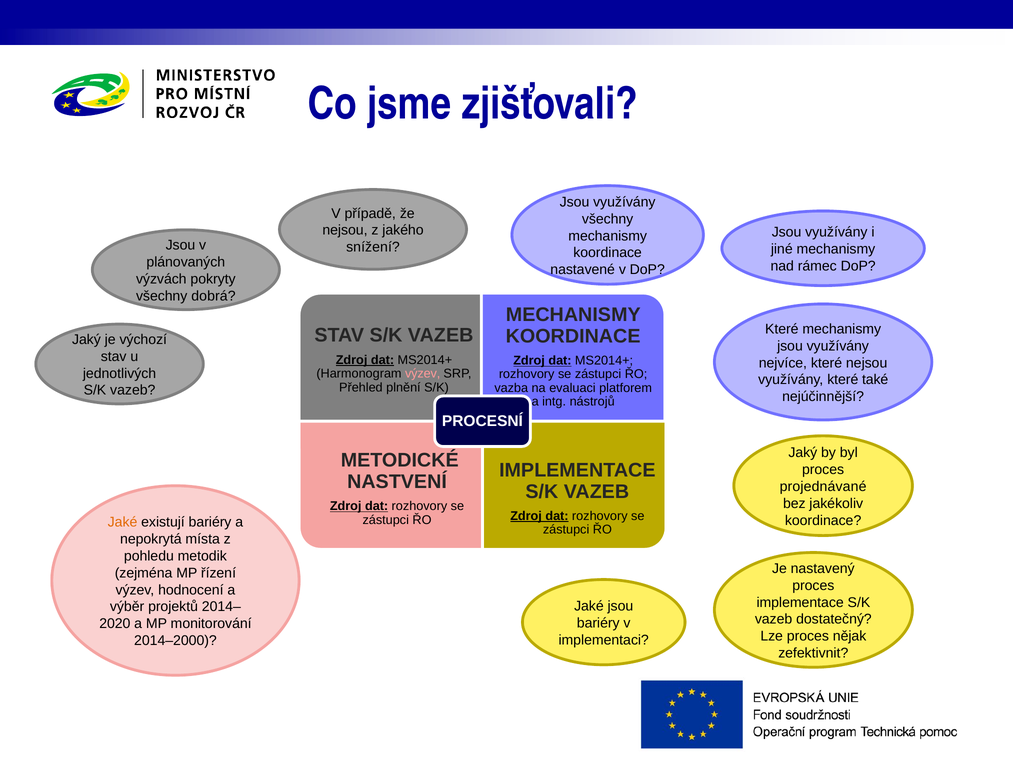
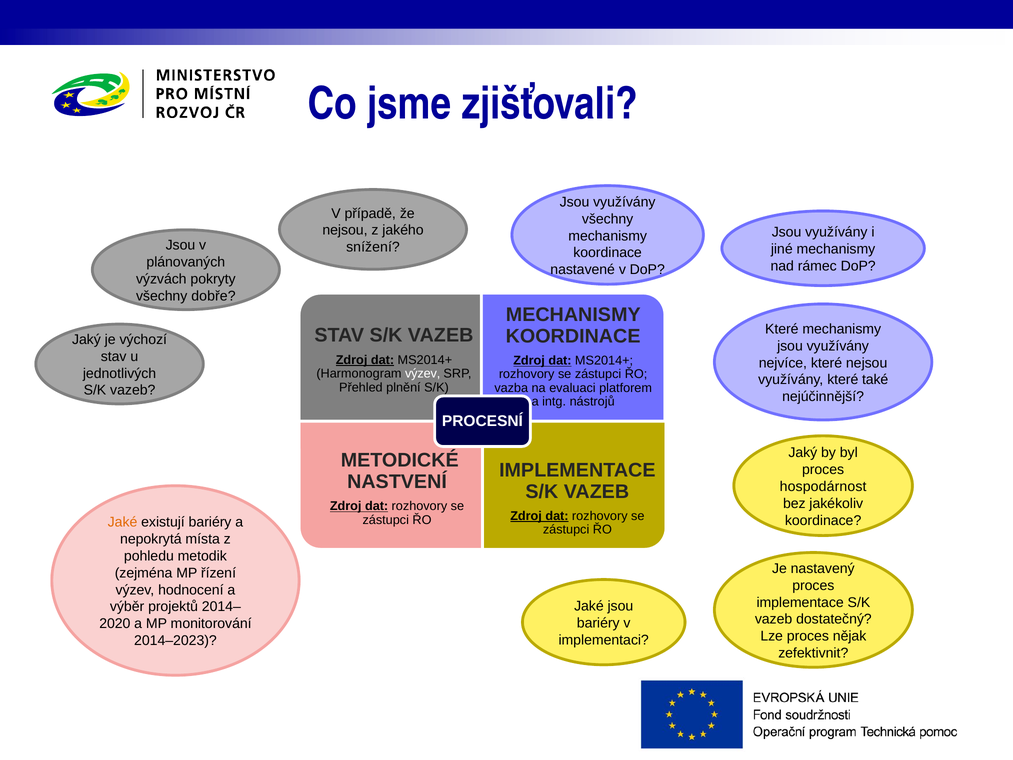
dobrá: dobrá -> dobře
výzev at (423, 373) colour: pink -> white
projednávané: projednávané -> hospodárnost
2014–2000: 2014–2000 -> 2014–2023
